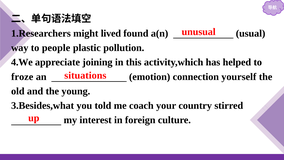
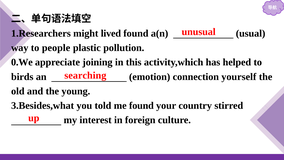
4.We: 4.We -> 0.We
situations: situations -> searching
froze: froze -> birds
me coach: coach -> found
